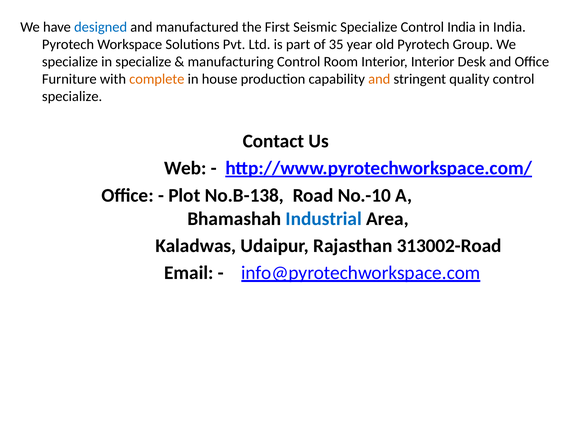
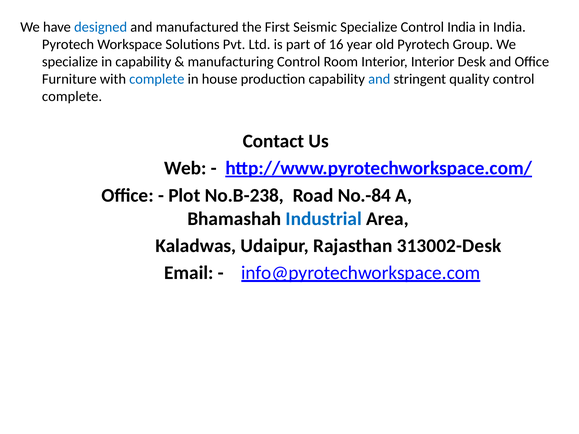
35: 35 -> 16
in specialize: specialize -> capability
complete at (157, 79) colour: orange -> blue
and at (379, 79) colour: orange -> blue
specialize at (72, 97): specialize -> complete
No.B-138: No.B-138 -> No.B-238
No.-10: No.-10 -> No.-84
313002-Road: 313002-Road -> 313002-Desk
